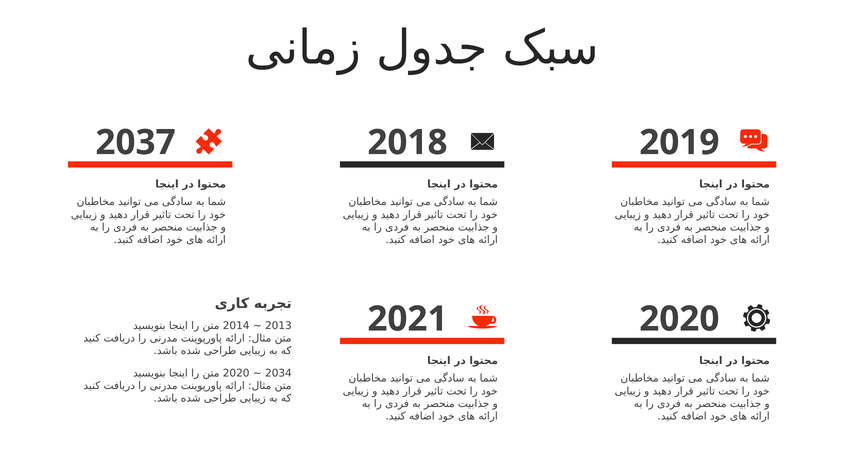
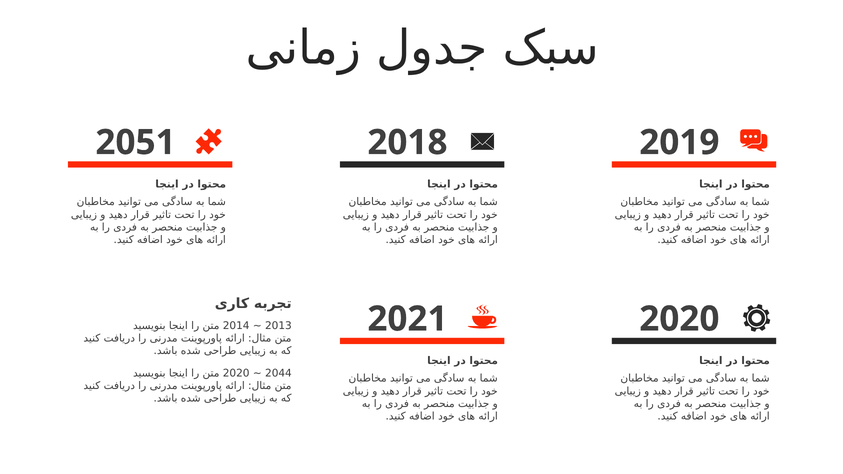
2037: 2037 -> 2051
2034: 2034 -> 2044
